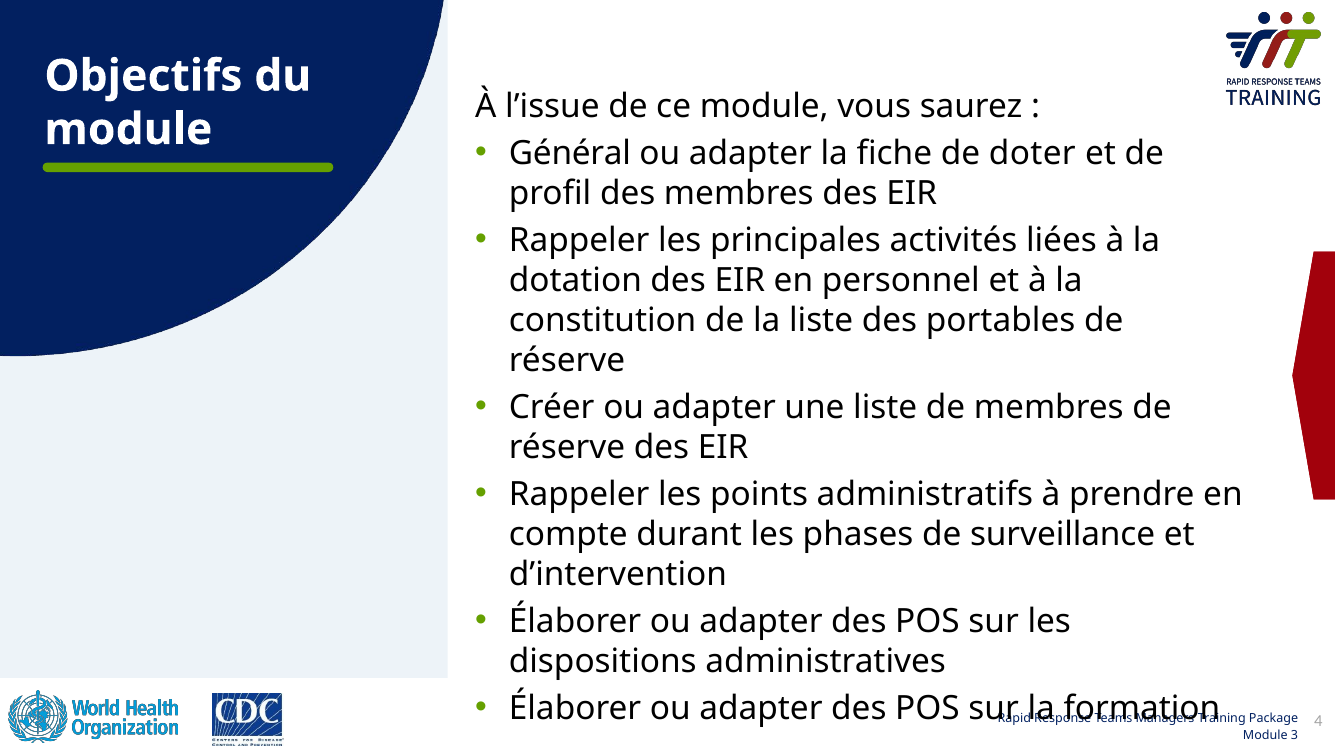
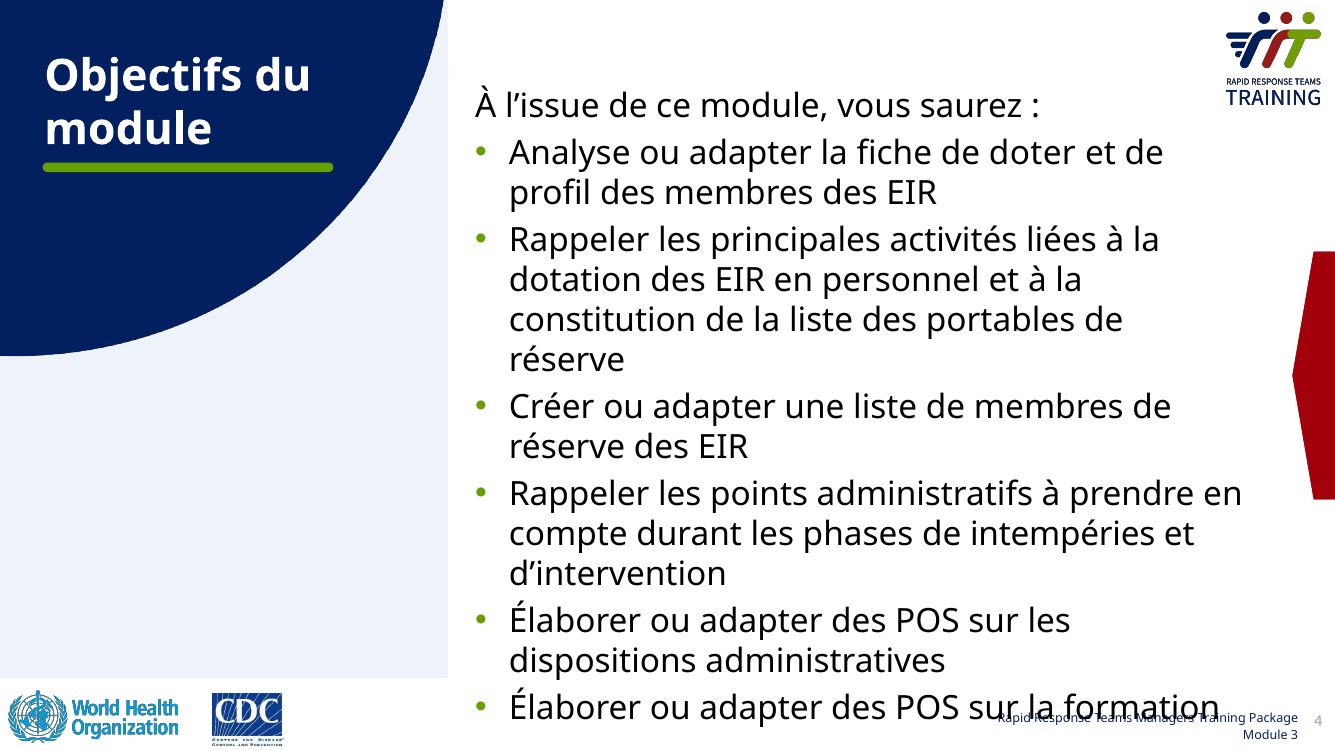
Général: Général -> Analyse
surveillance: surveillance -> intempéries
